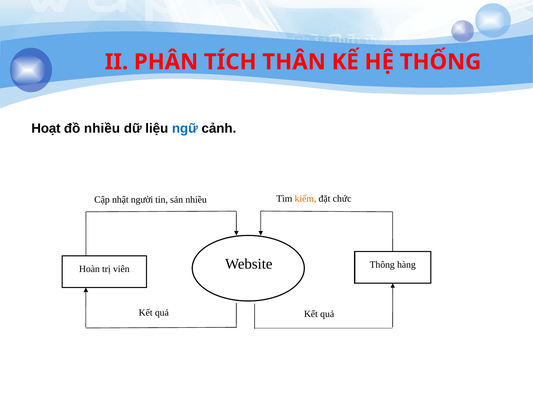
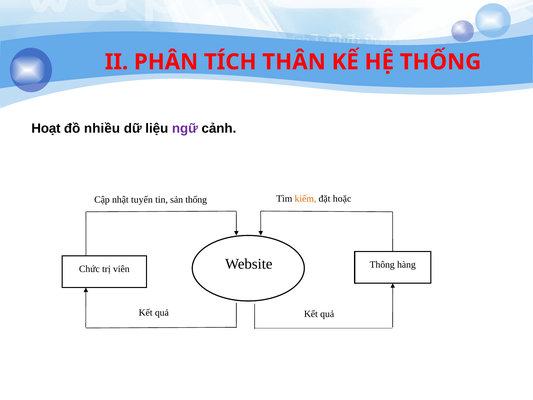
ngữ colour: blue -> purple
chức: chức -> hoặc
người: người -> tuyến
sản nhiều: nhiều -> thống
Hoàn: Hoàn -> Chức
